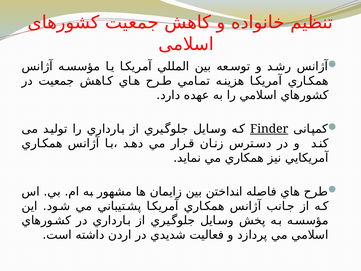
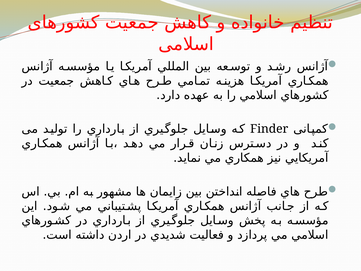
Finder underline: present -> none
